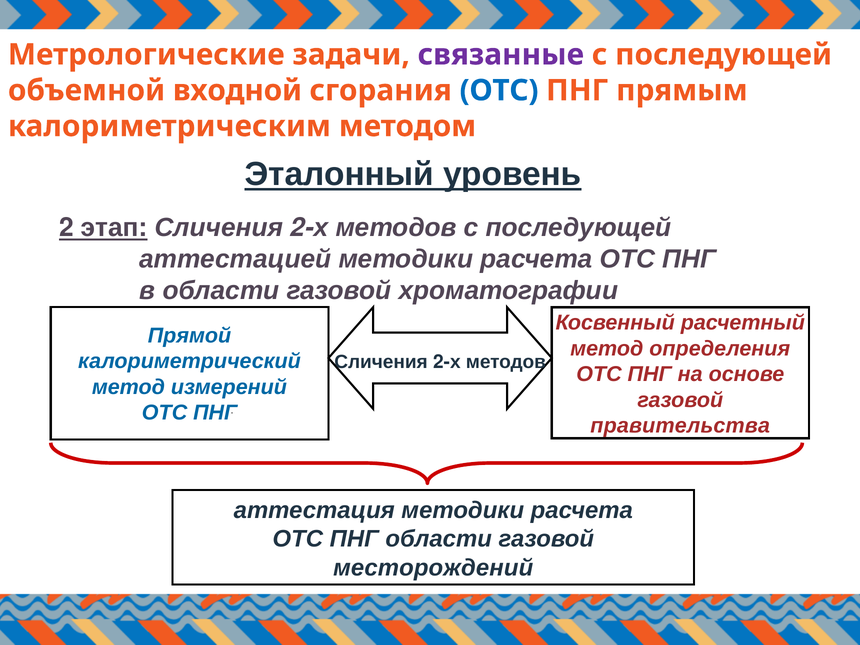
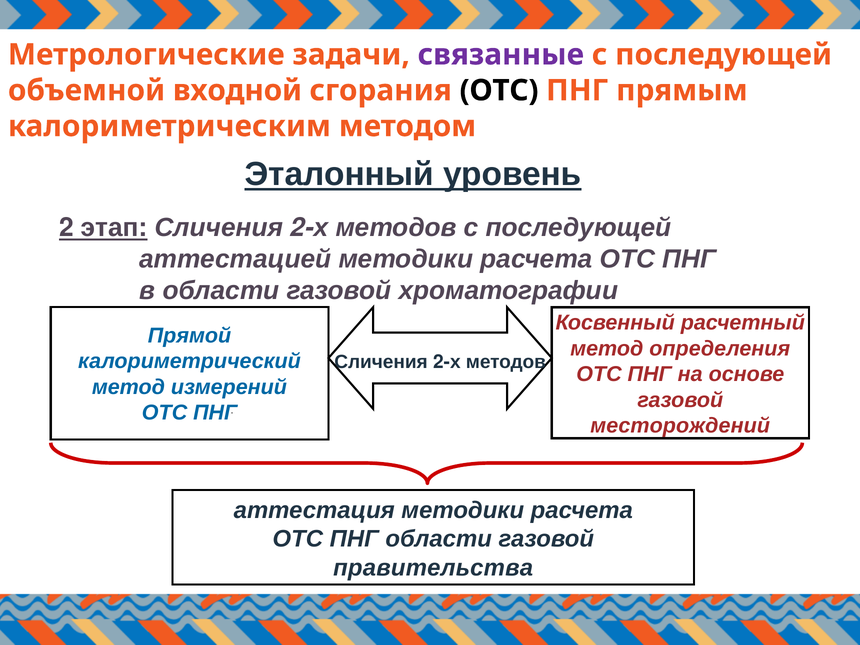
ОТС at (499, 90) colour: blue -> black
правительства: правительства -> месторождений
месторождений: месторождений -> правительства
